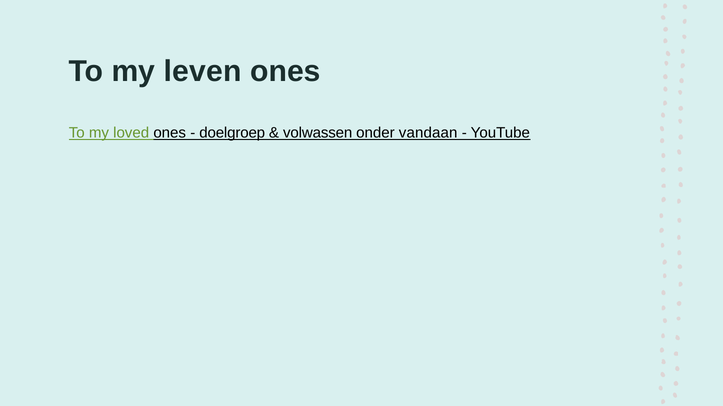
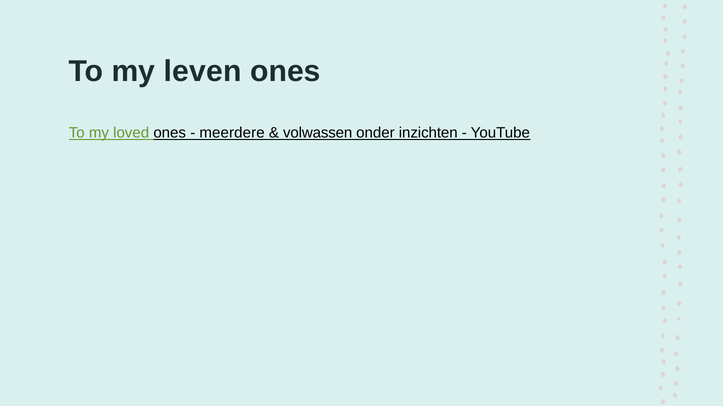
doelgroep: doelgroep -> meerdere
vandaan: vandaan -> inzichten
